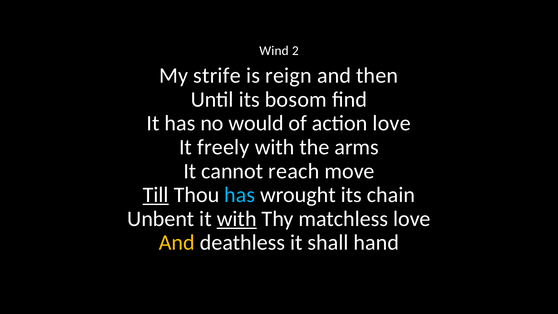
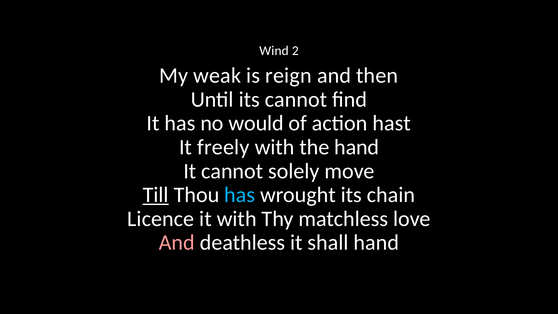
strife: strife -> weak
its bosom: bosom -> cannot
action love: love -> hast
the arms: arms -> hand
reach: reach -> solely
Unbent: Unbent -> Licence
with at (237, 219) underline: present -> none
And at (177, 243) colour: yellow -> pink
